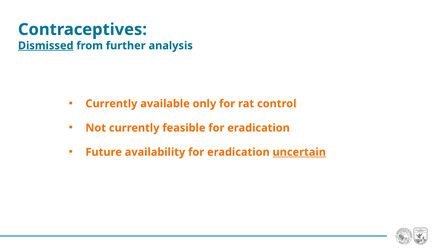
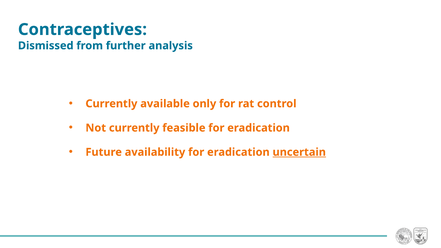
Dismissed underline: present -> none
